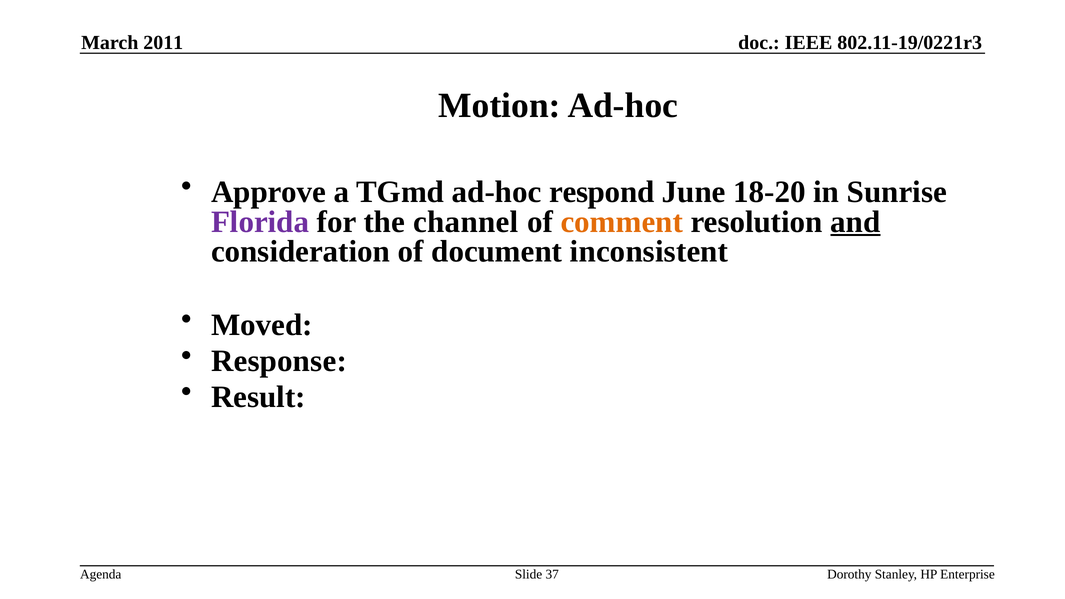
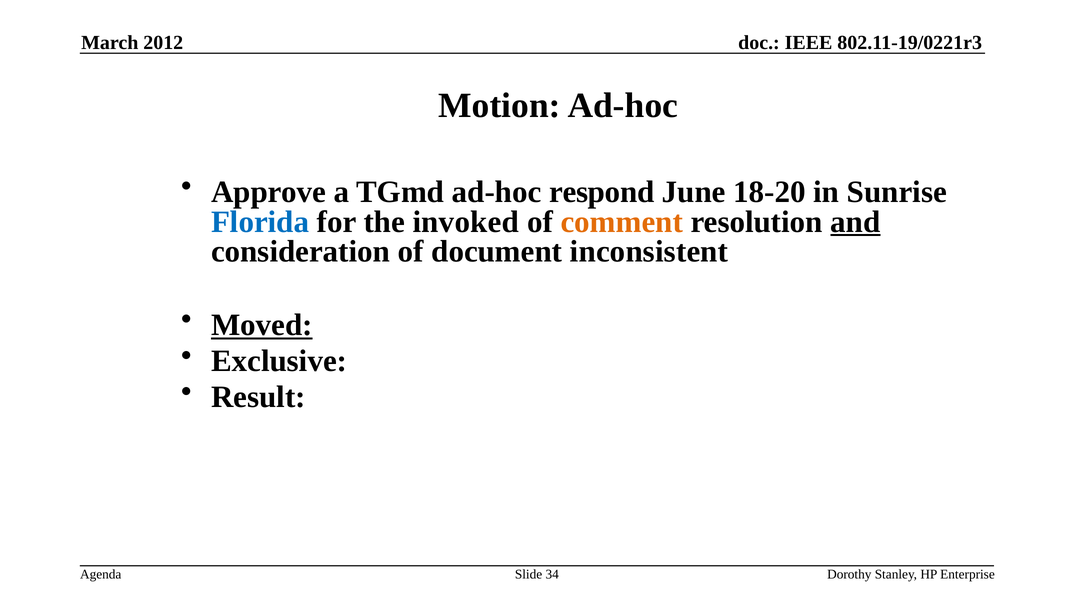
2011: 2011 -> 2012
Florida colour: purple -> blue
channel: channel -> invoked
Moved underline: none -> present
Response: Response -> Exclusive
37: 37 -> 34
